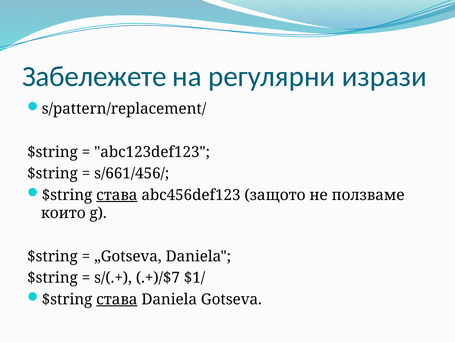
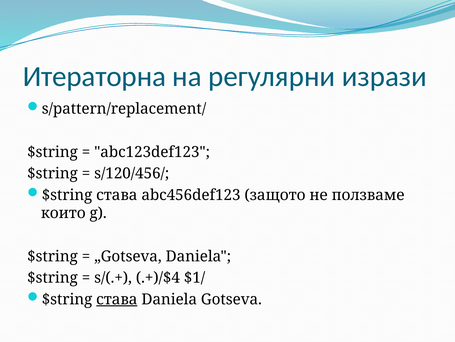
Забележете: Забележете -> Итераторна
s/661/456/: s/661/456/ -> s/120/456/
става at (117, 195) underline: present -> none
.+)/$7: .+)/$7 -> .+)/$4
